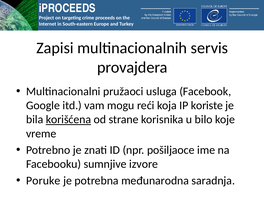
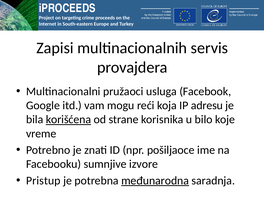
koriste: koriste -> adresu
Poruke: Poruke -> Pristup
međunarodna underline: none -> present
